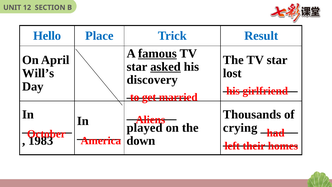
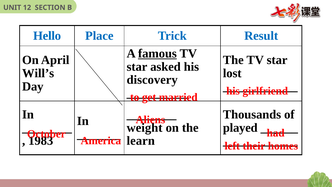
asked underline: present -> none
played: played -> weight
crying: crying -> played
down: down -> learn
